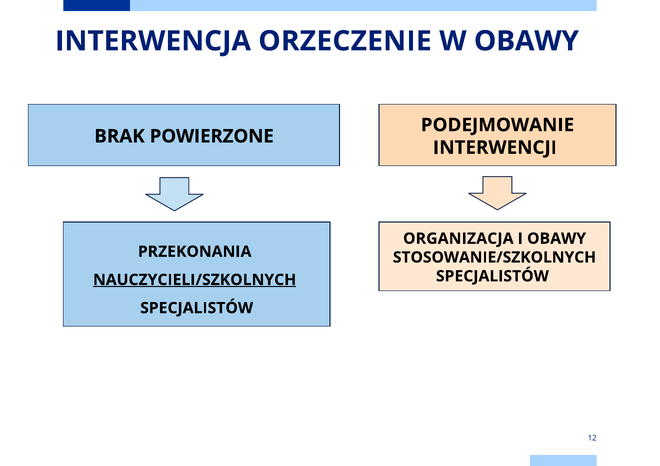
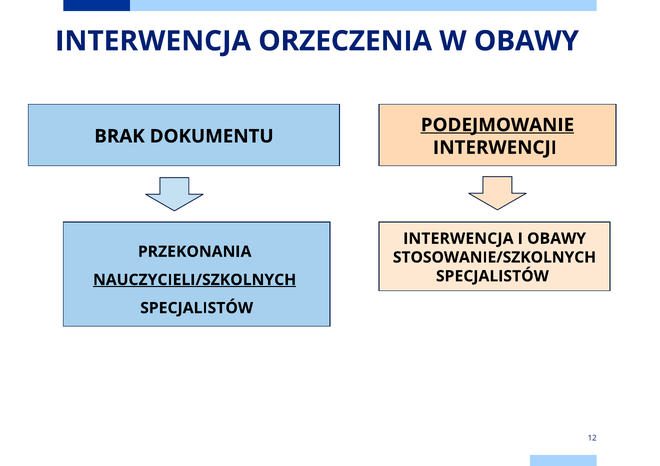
ORZECZENIE: ORZECZENIE -> ORZECZENIA
PODEJMOWANIE underline: none -> present
POWIERZONE: POWIERZONE -> DOKUMENTU
ORGANIZACJA at (458, 239): ORGANIZACJA -> INTERWENCJA
